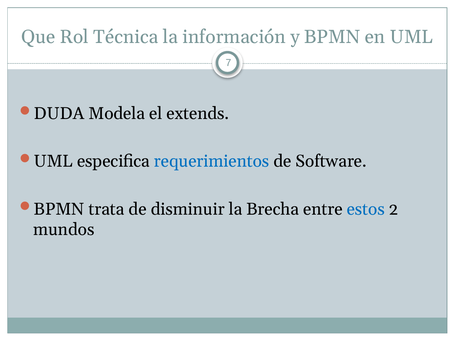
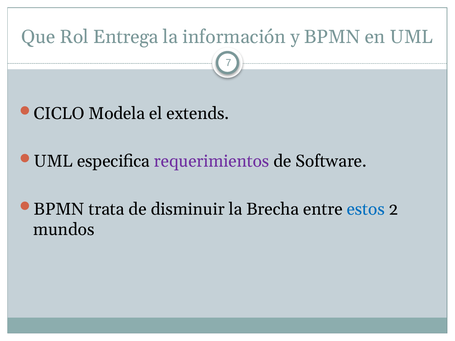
Técnica: Técnica -> Entrega
DUDA: DUDA -> CICLO
requerimientos colour: blue -> purple
